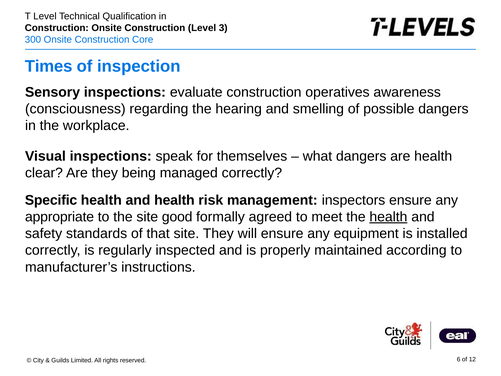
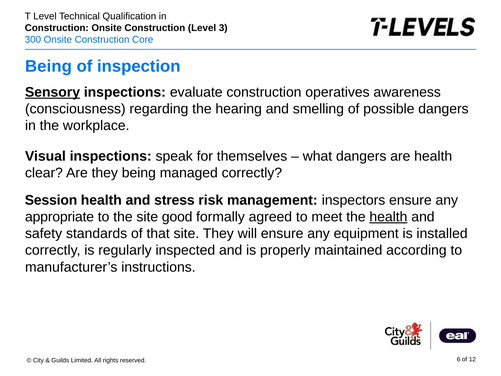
Times at (49, 66): Times -> Being
Sensory underline: none -> present
Specific: Specific -> Session
and health: health -> stress
